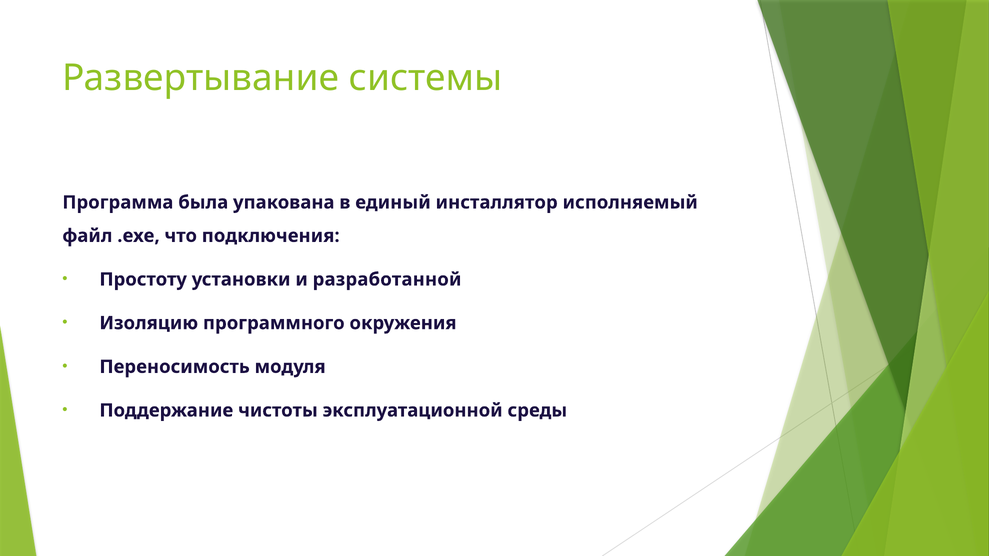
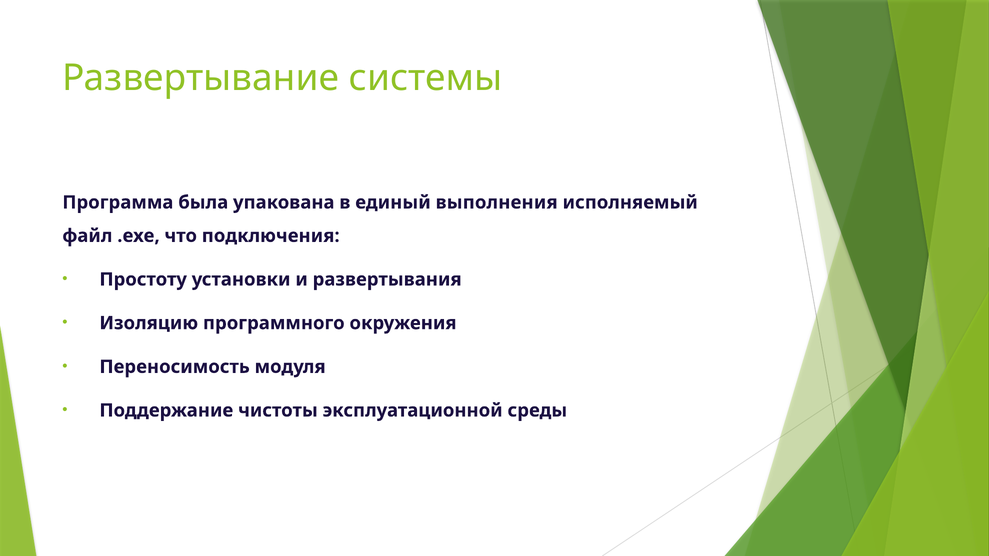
инсталлятор: инсталлятор -> выполнения
разработанной: разработанной -> развертывания
